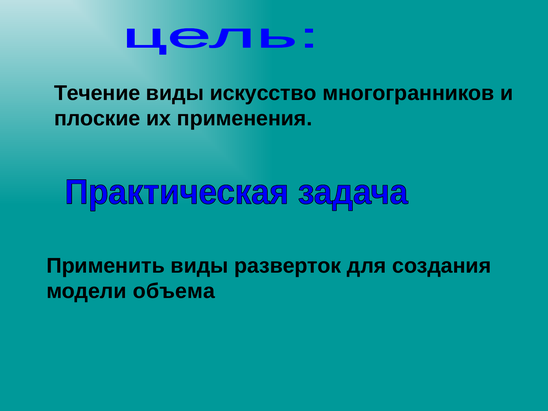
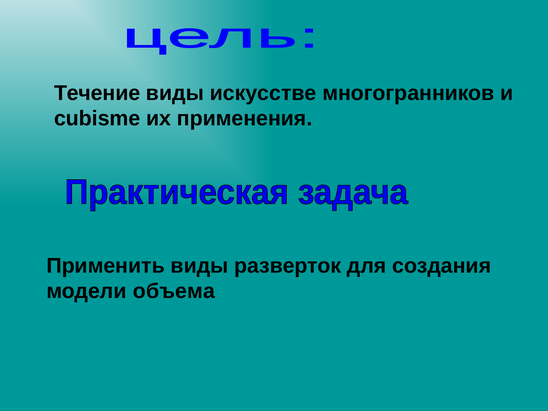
искусство: искусство -> искусстве
плоские: плоские -> cubisme
